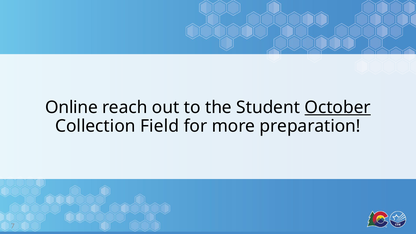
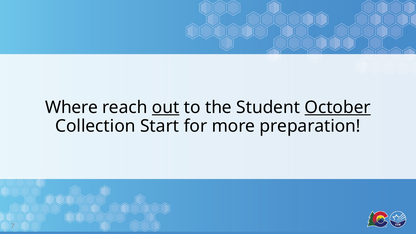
Online: Online -> Where
out underline: none -> present
Field: Field -> Start
